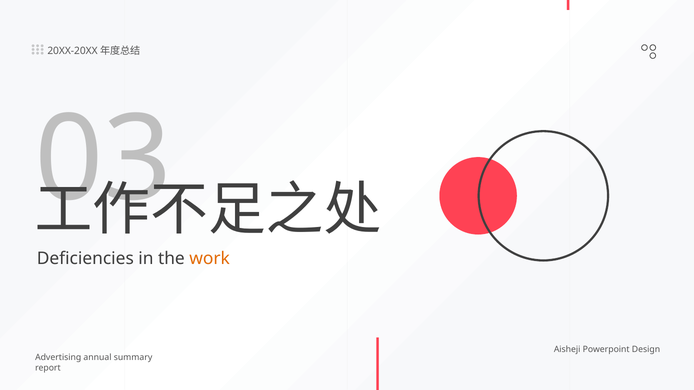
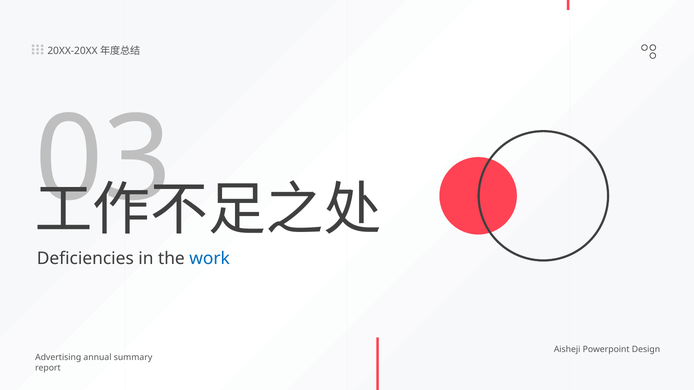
work colour: orange -> blue
